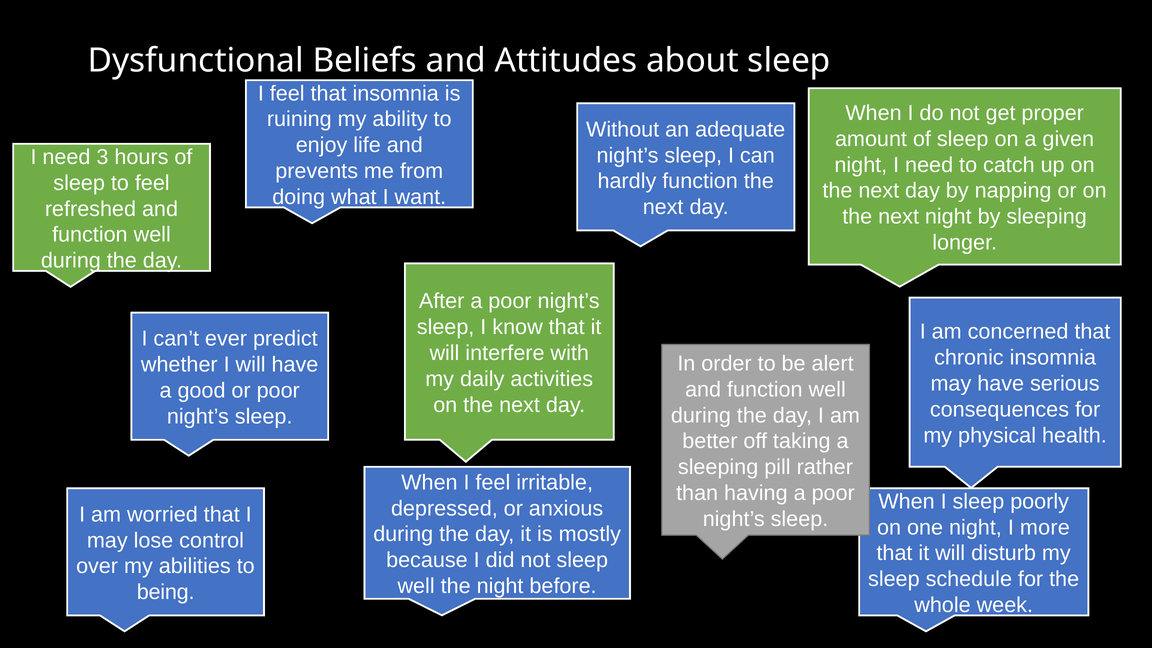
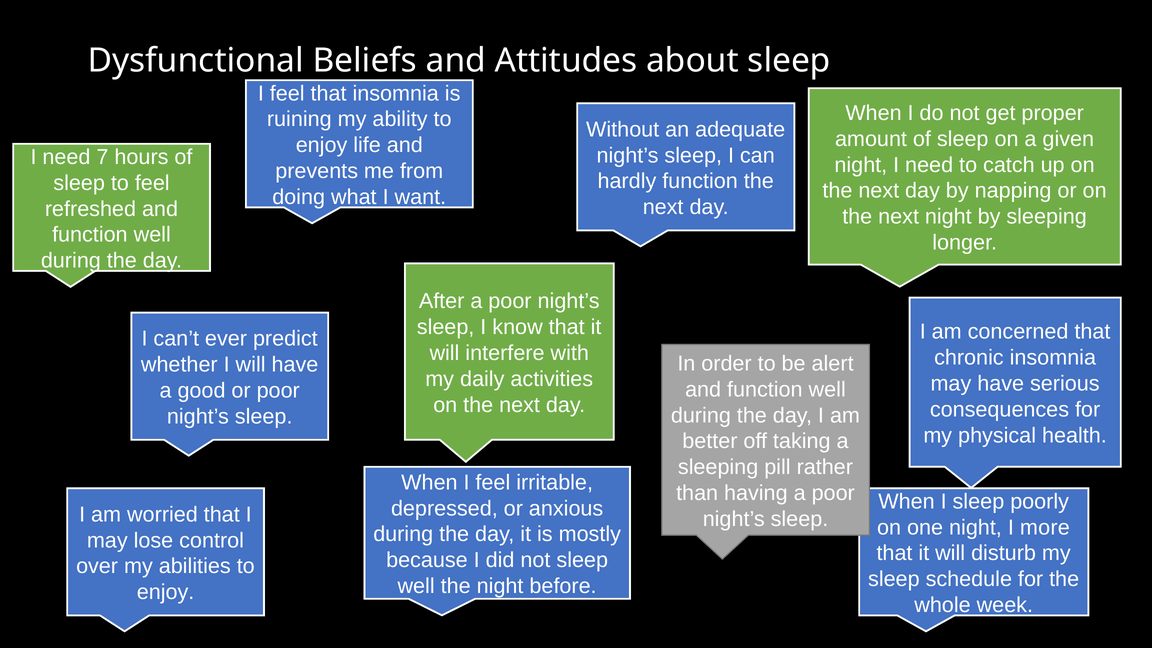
3: 3 -> 7
being at (166, 592): being -> enjoy
